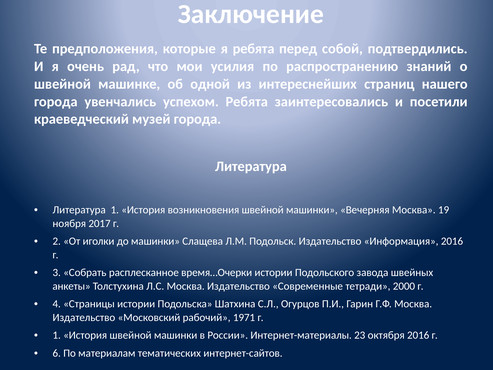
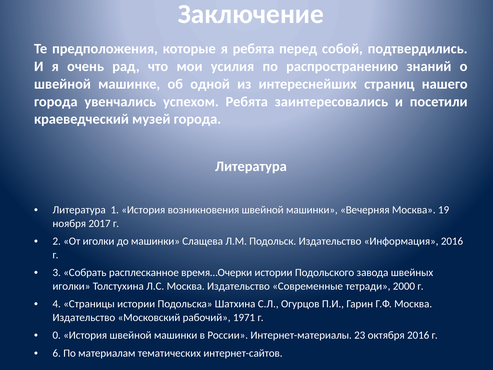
анкеты at (72, 286): анкеты -> иголки
1 at (57, 335): 1 -> 0
